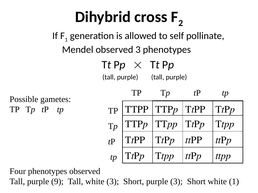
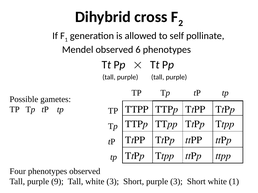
observed 3: 3 -> 6
